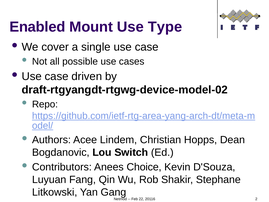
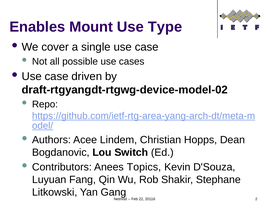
Enabled: Enabled -> Enables
Choice: Choice -> Topics
